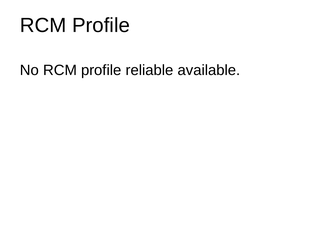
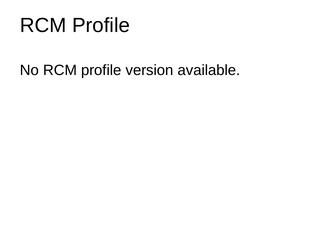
reliable: reliable -> version
